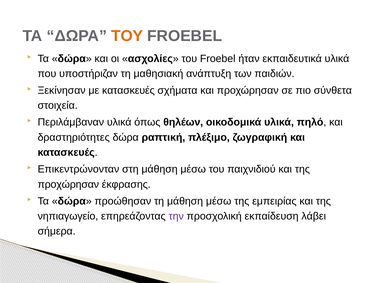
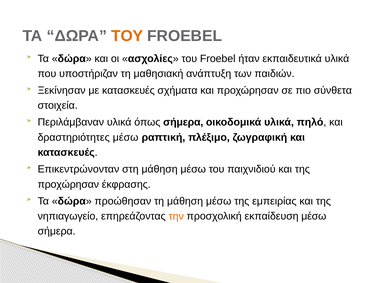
όπως θηλέων: θηλέων -> σήμερα
δραστηριότητες δώρα: δώρα -> μέσω
την colour: purple -> orange
εκπαίδευση λάβει: λάβει -> μέσω
